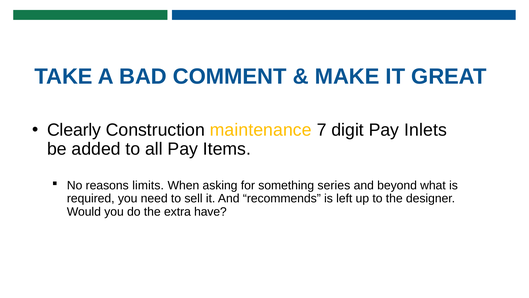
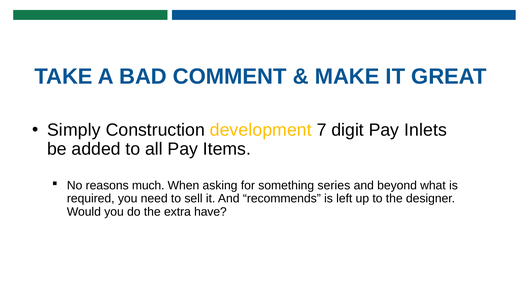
Clearly: Clearly -> Simply
maintenance: maintenance -> development
limits: limits -> much
